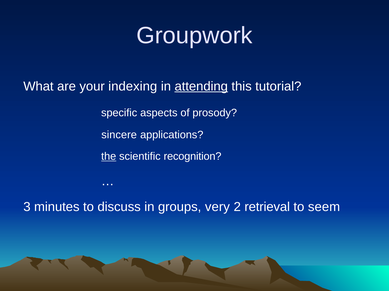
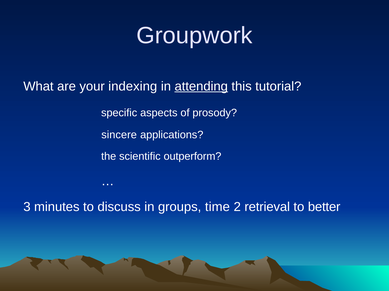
the underline: present -> none
recognition: recognition -> outperform
very: very -> time
seem: seem -> better
